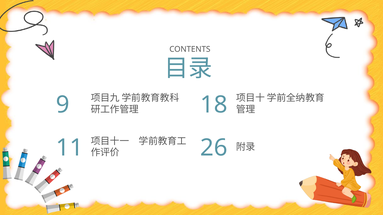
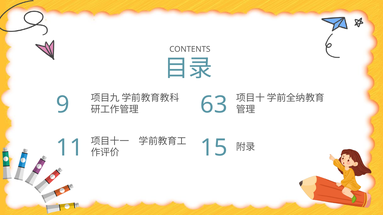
18: 18 -> 63
26: 26 -> 15
